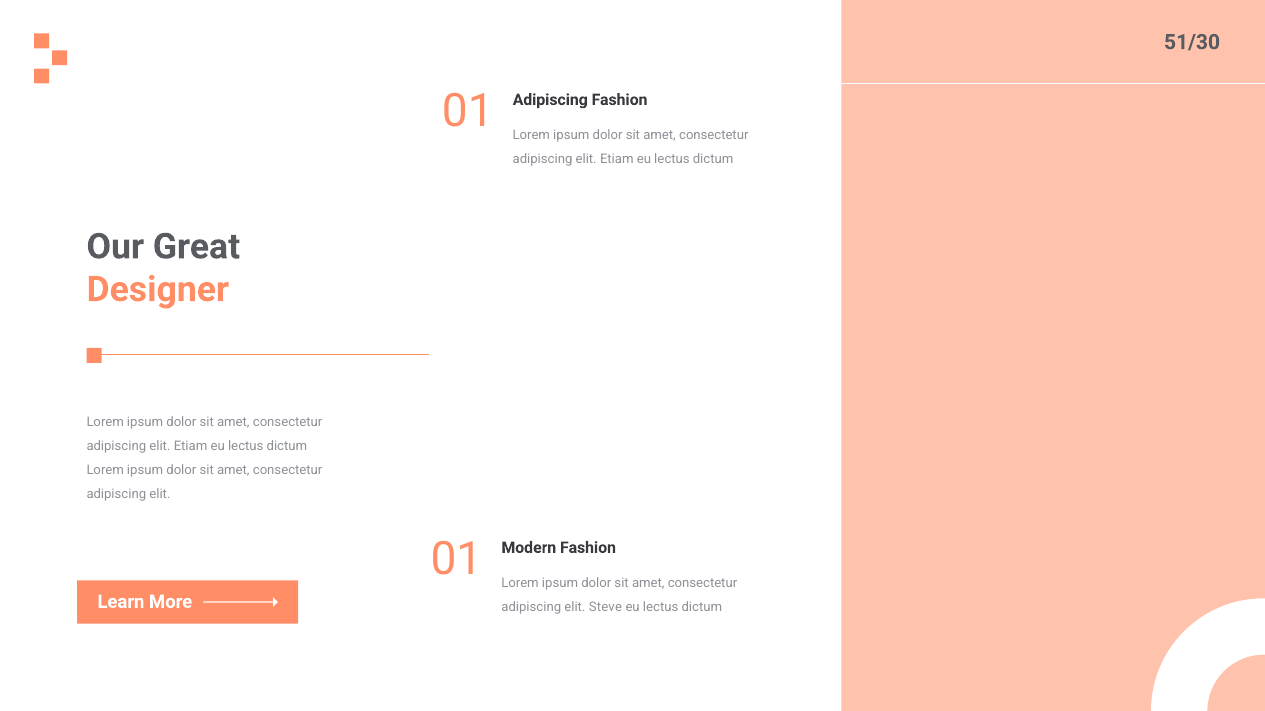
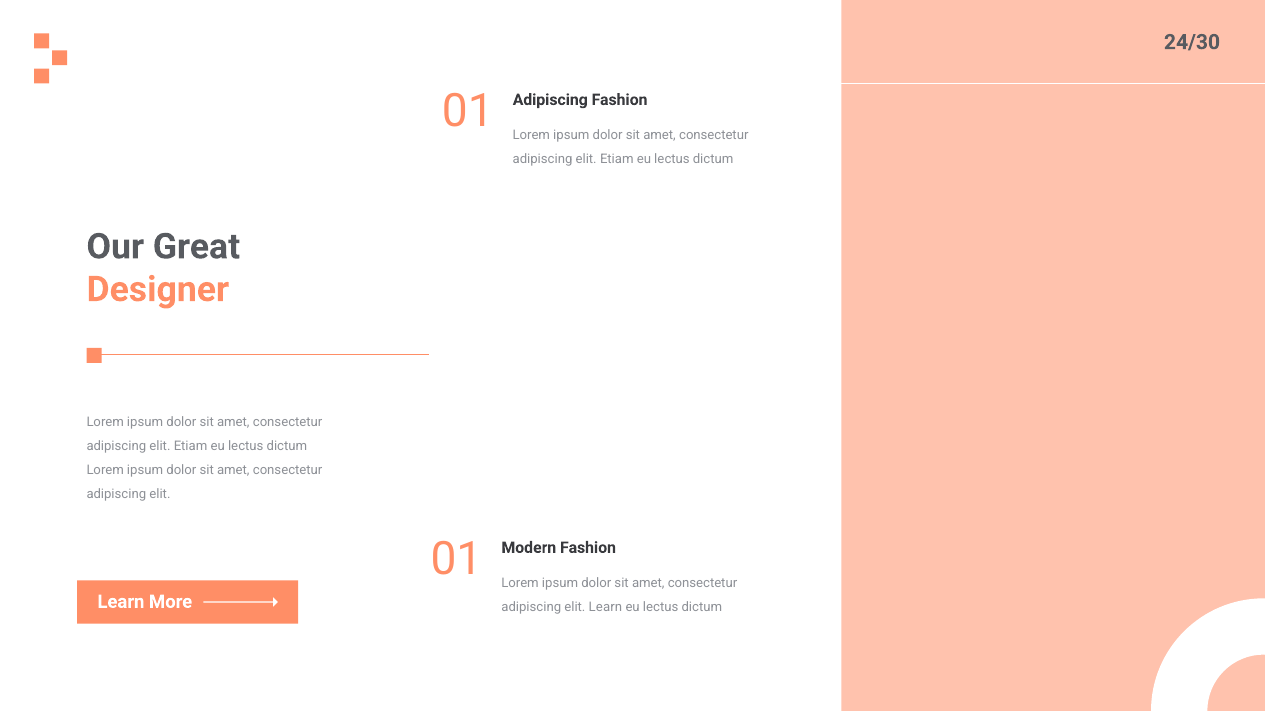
51/30: 51/30 -> 24/30
Steve at (605, 608): Steve -> Learn
